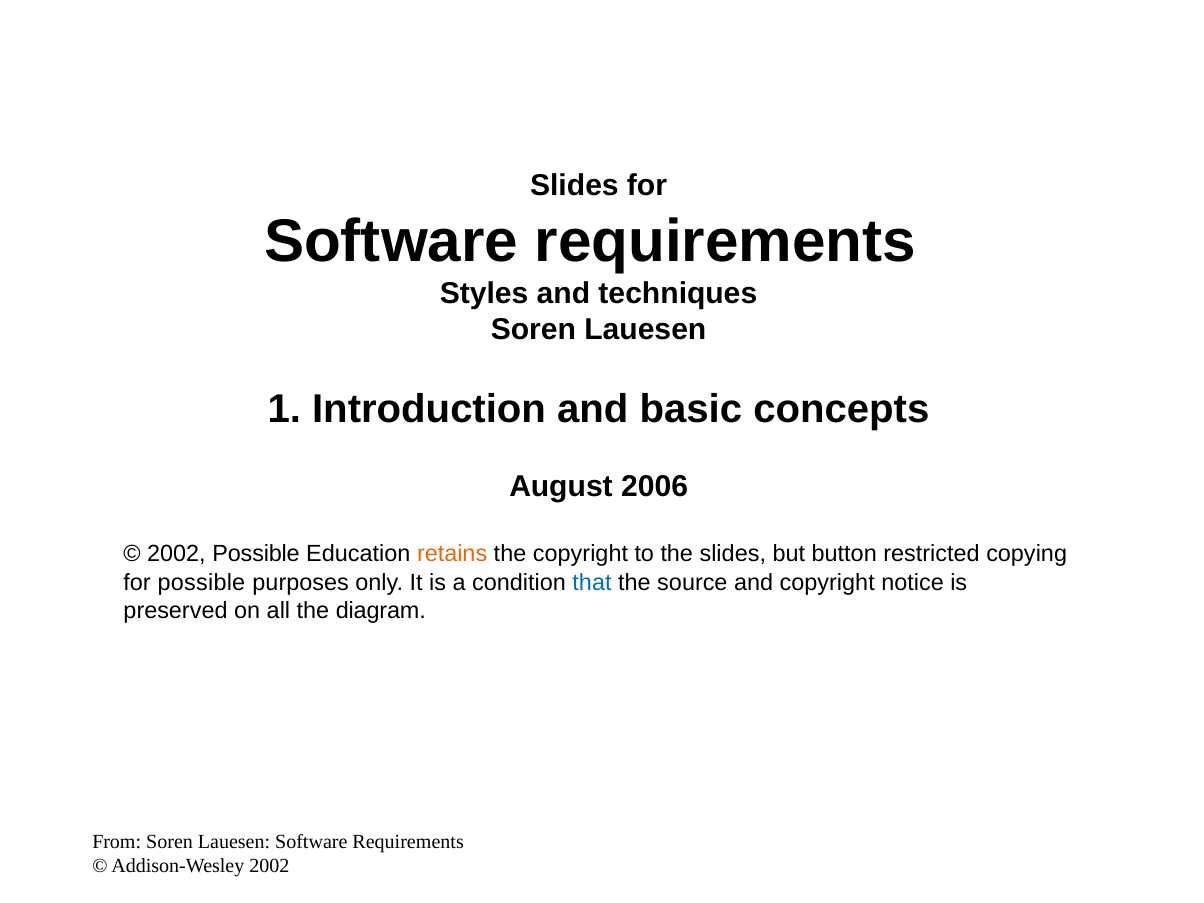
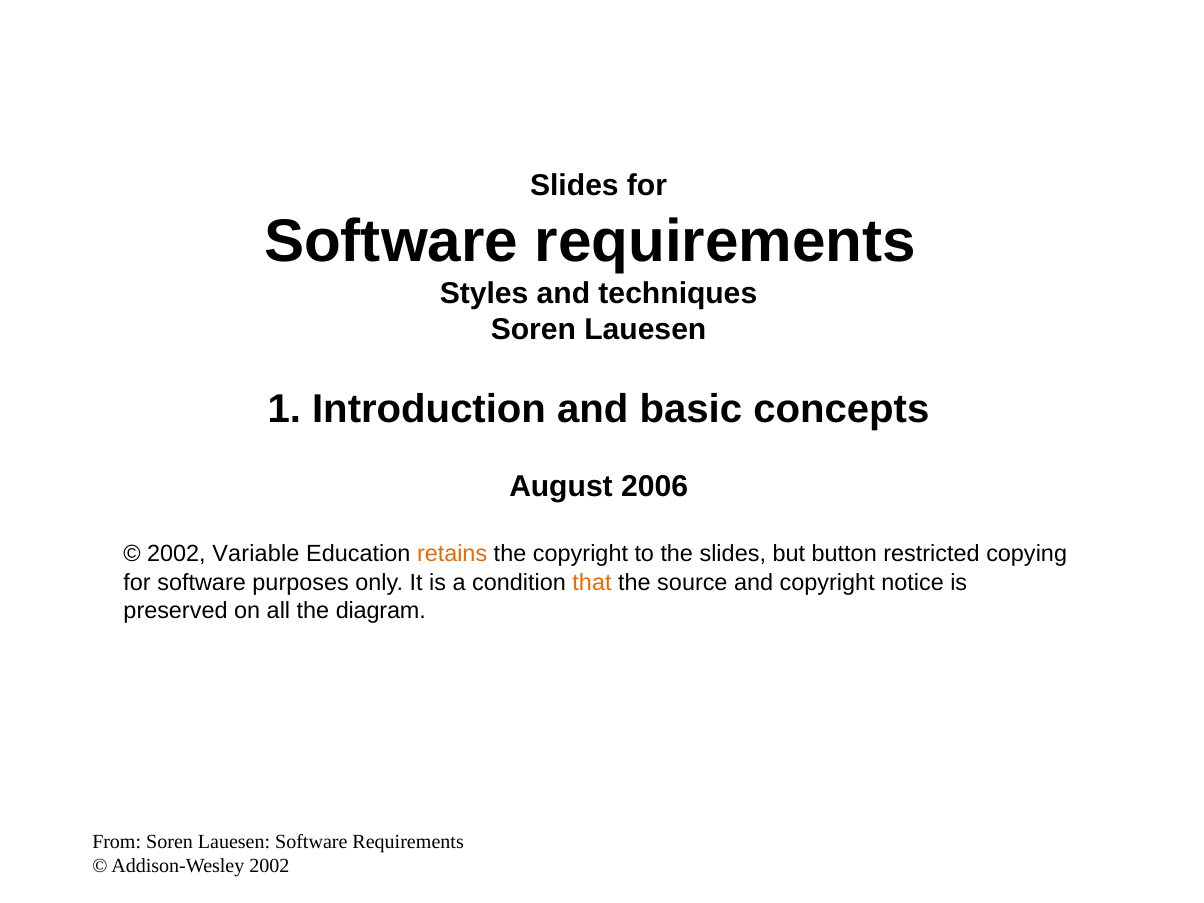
2002 Possible: Possible -> Variable
possible at (201, 582): possible -> software
that colour: blue -> orange
